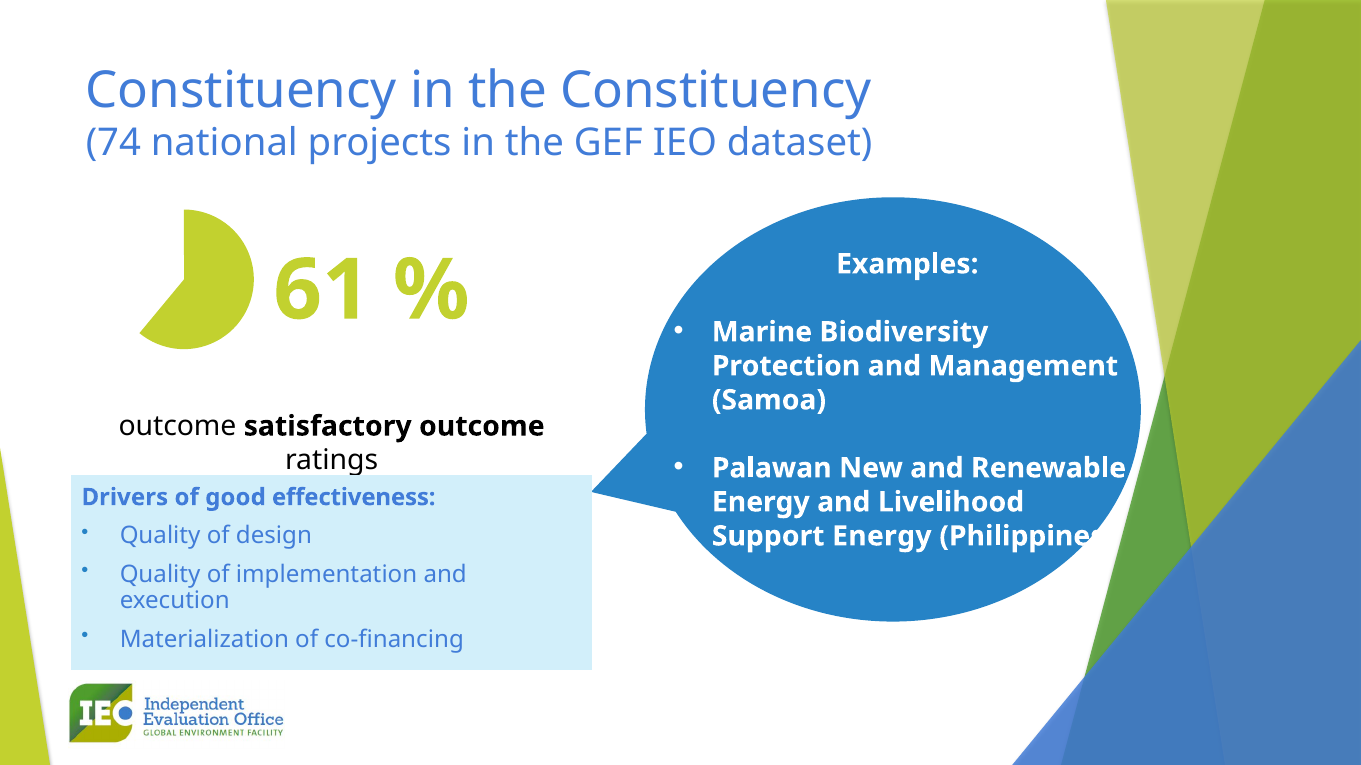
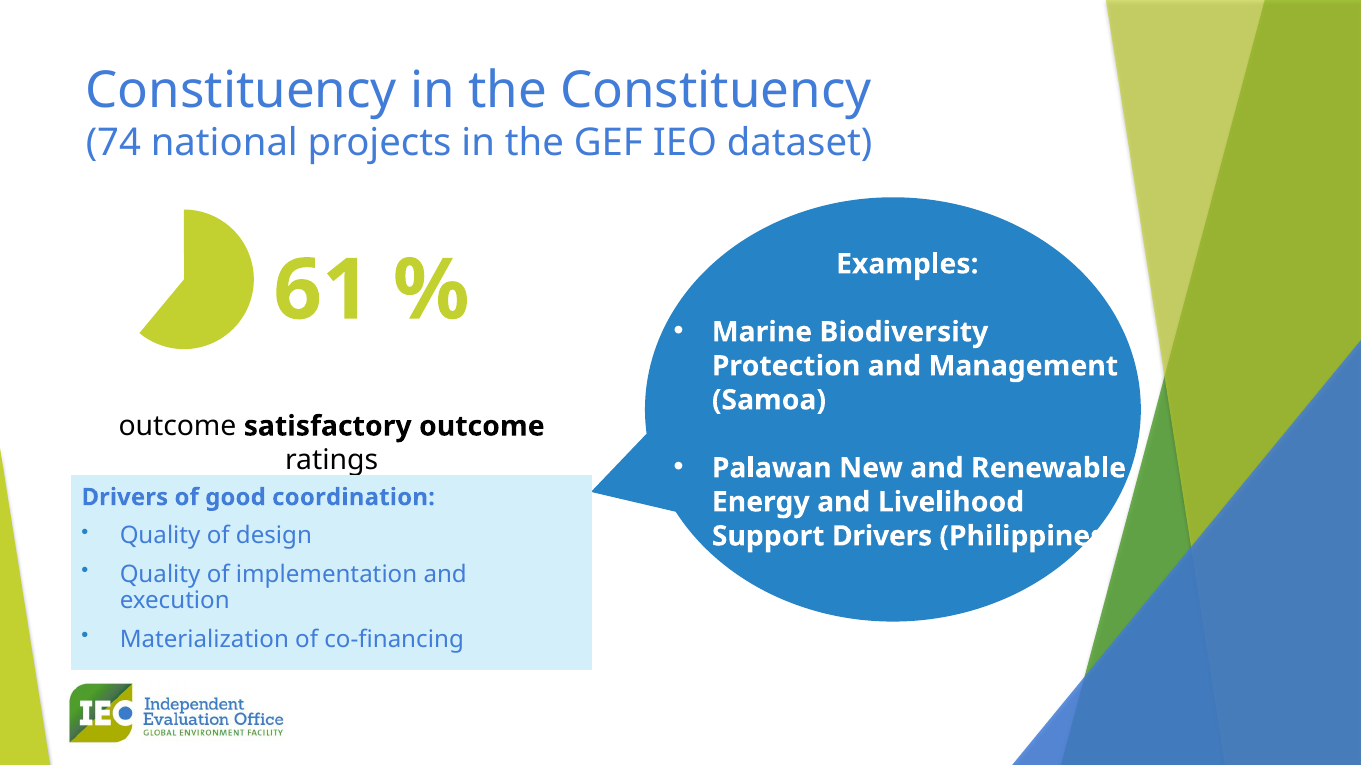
effectiveness: effectiveness -> coordination
Support Energy: Energy -> Drivers
